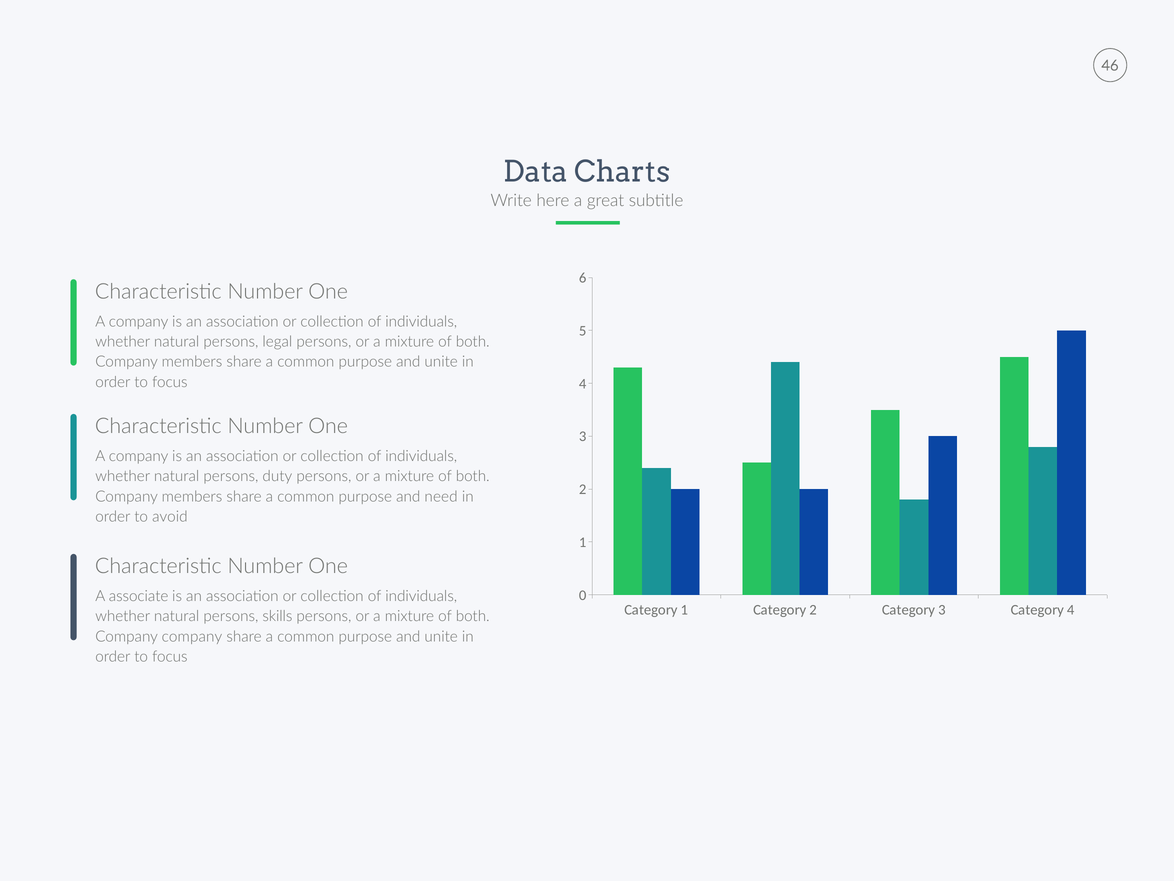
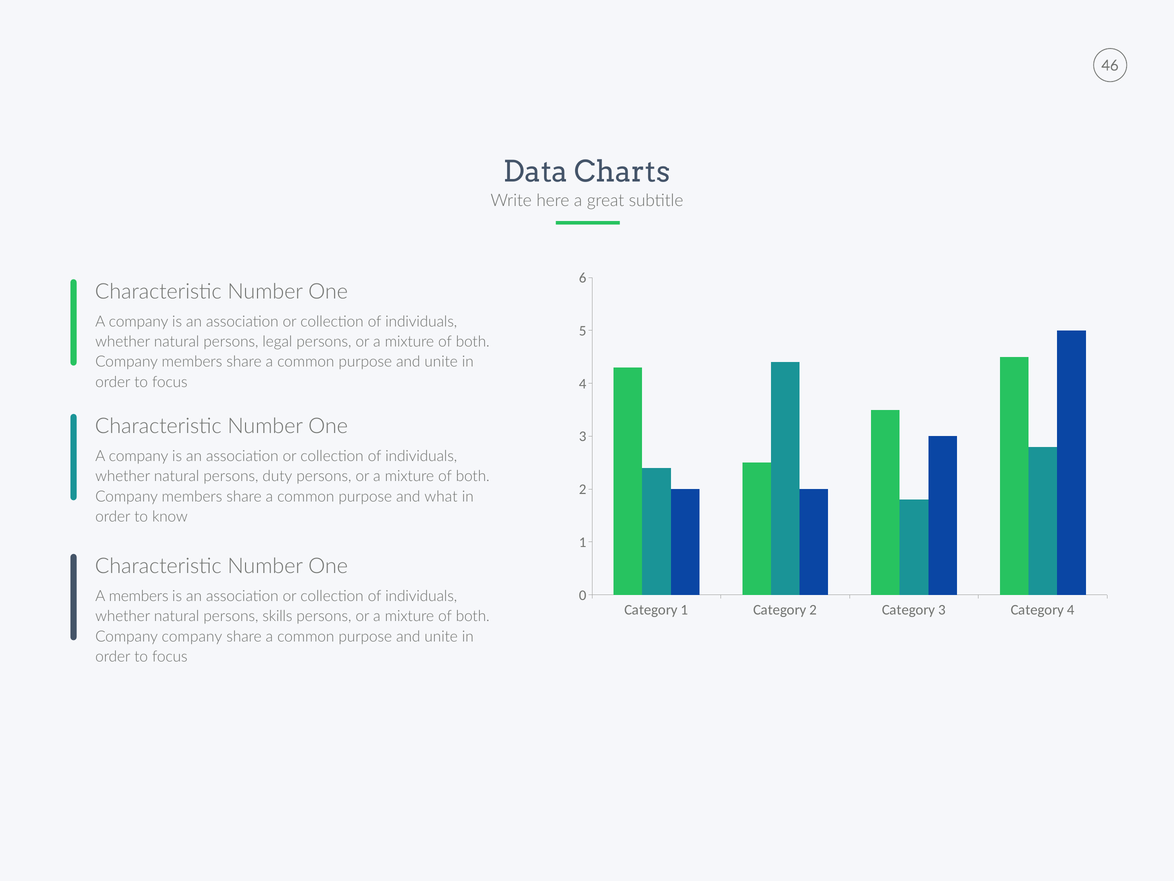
need: need -> what
avoid: avoid -> know
A associate: associate -> members
